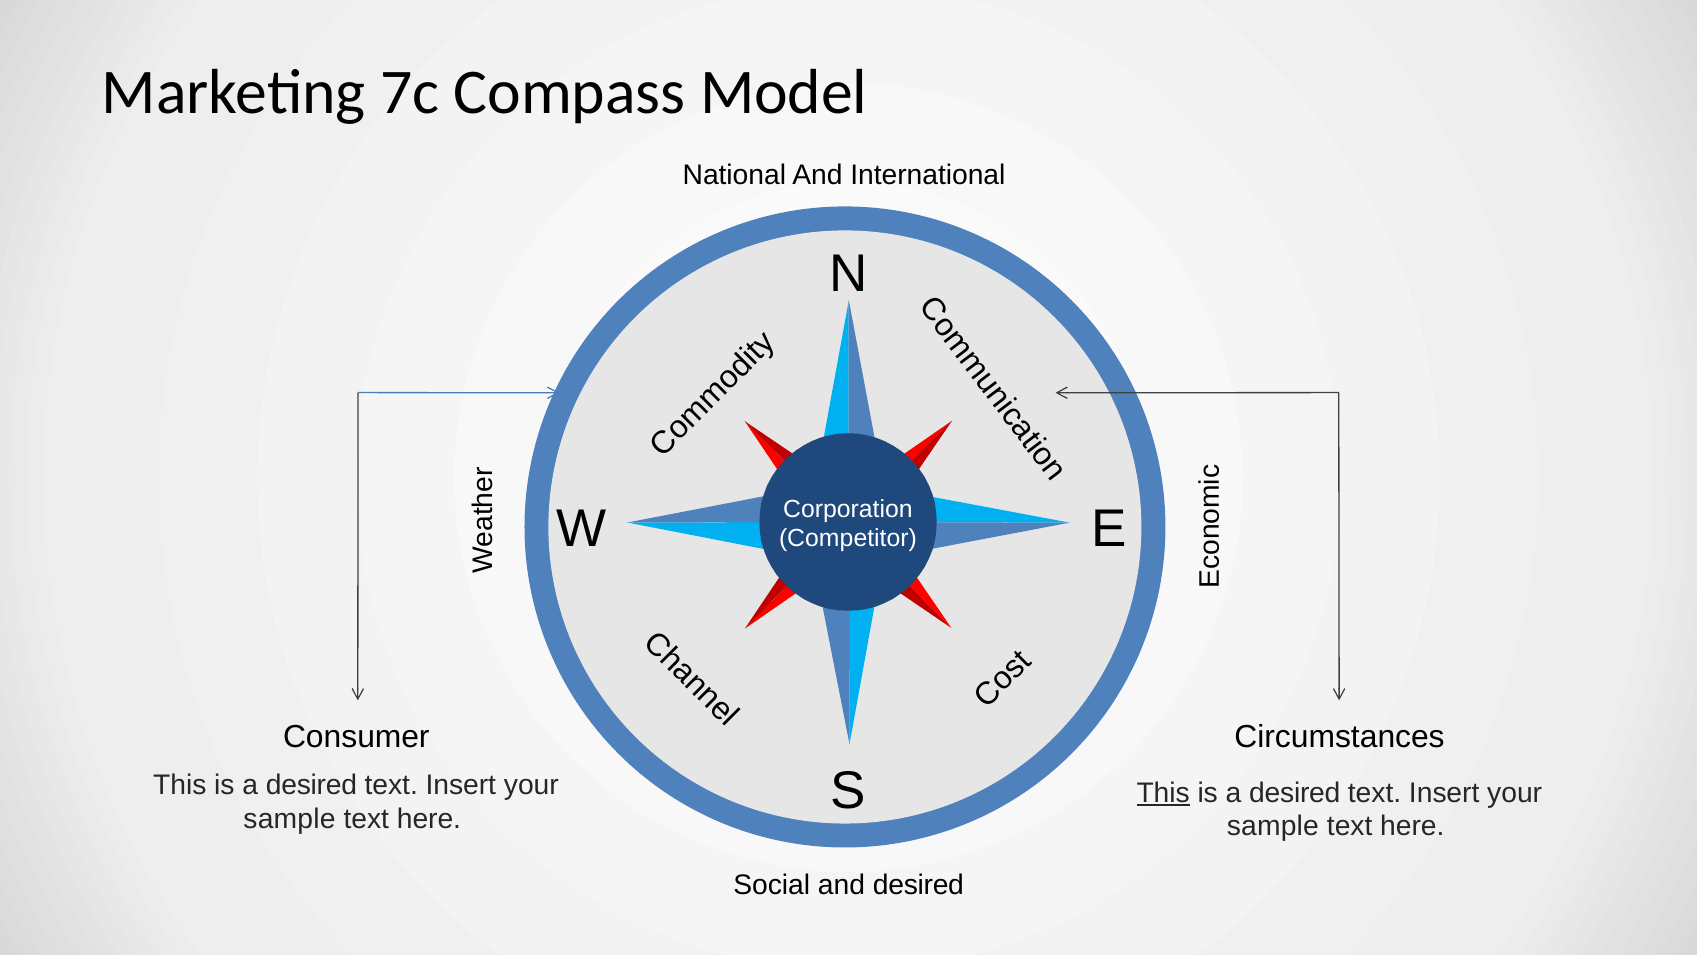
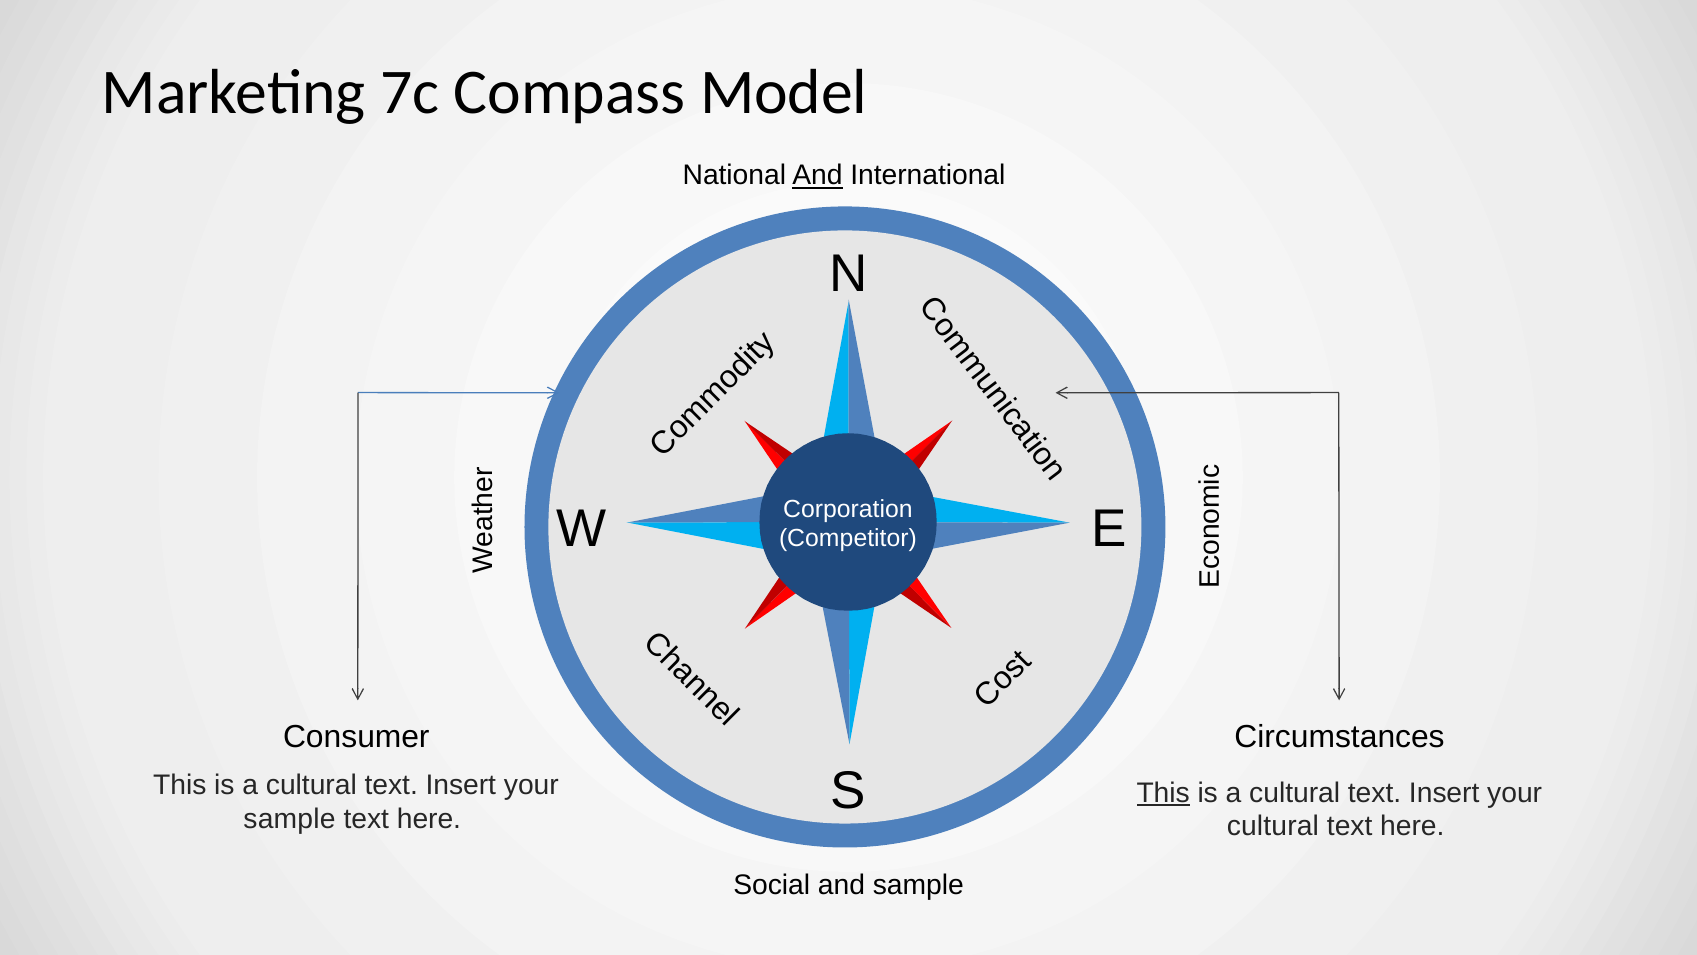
And at (817, 176) underline: none -> present
desired at (311, 785): desired -> cultural
desired at (1295, 793): desired -> cultural
sample at (1273, 826): sample -> cultural
and desired: desired -> sample
